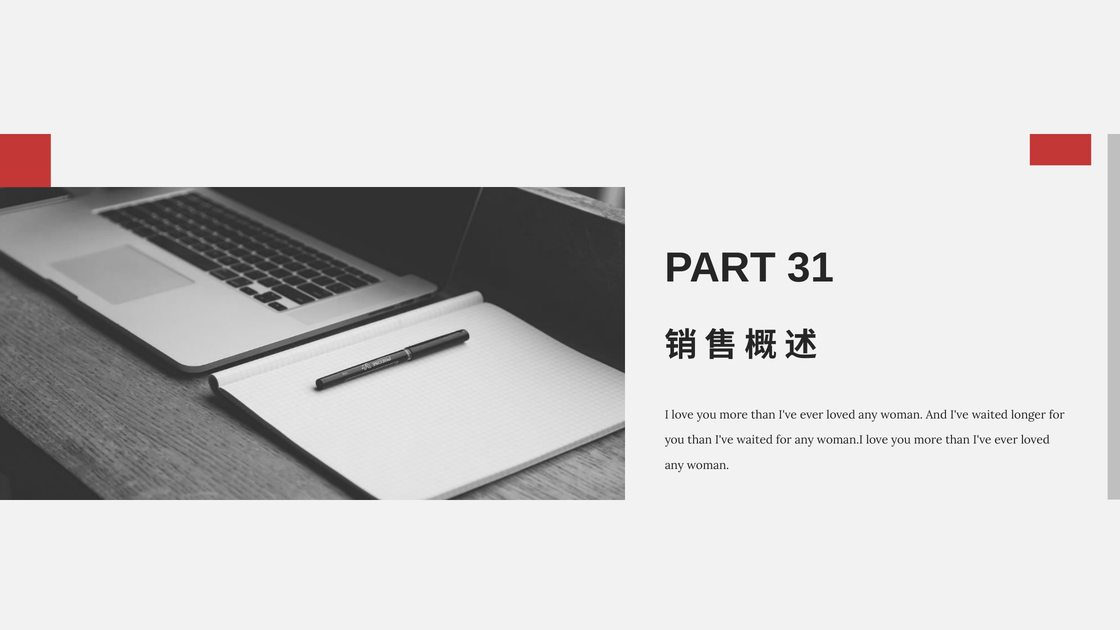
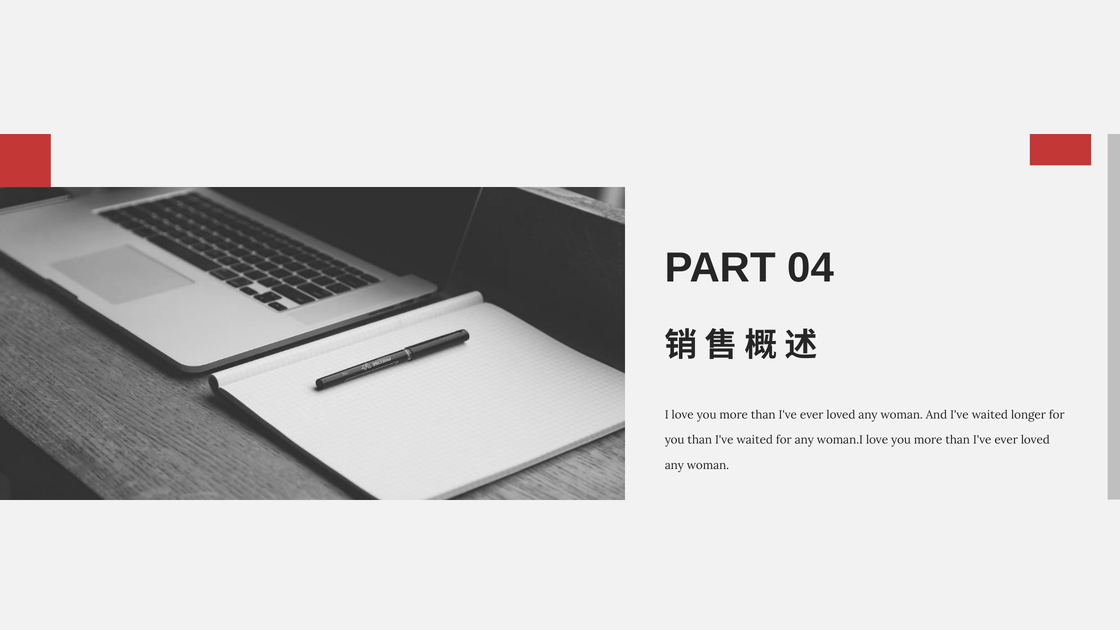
31: 31 -> 04
